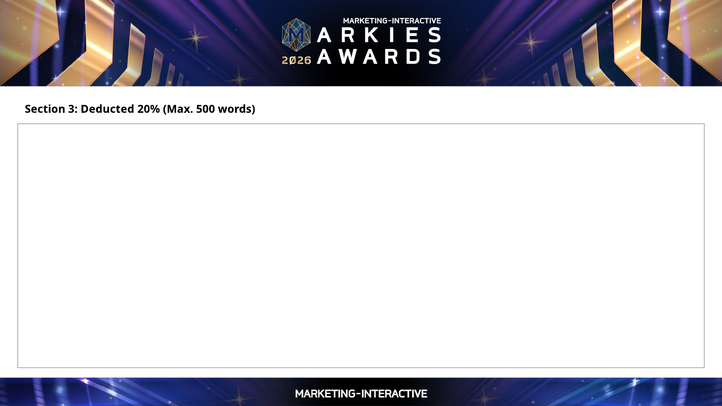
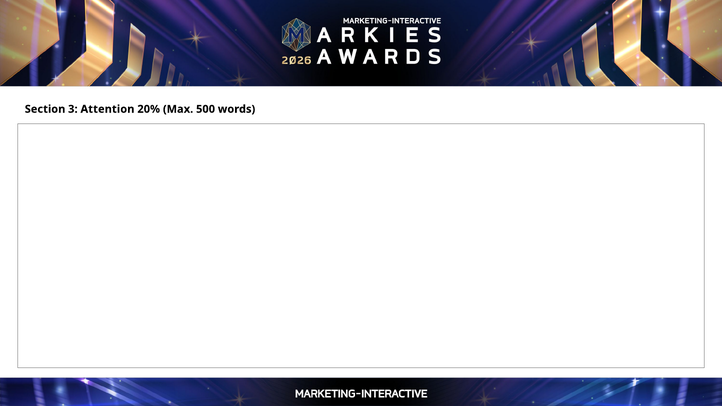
Deducted: Deducted -> Attention
